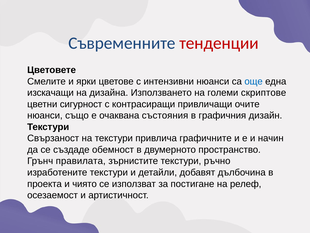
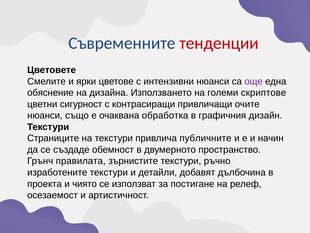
още colour: blue -> purple
изскачащи: изскачащи -> обяснение
състояния: състояния -> обработка
Свързаност: Свързаност -> Страниците
графичните: графичните -> публичните
